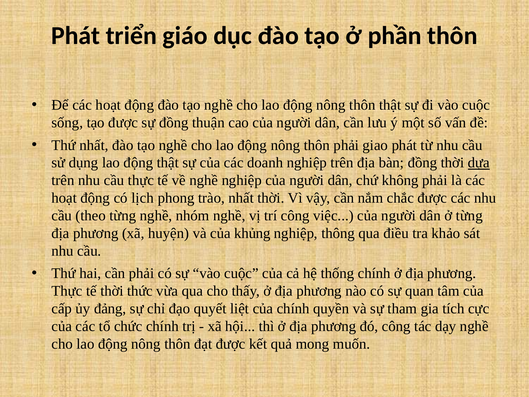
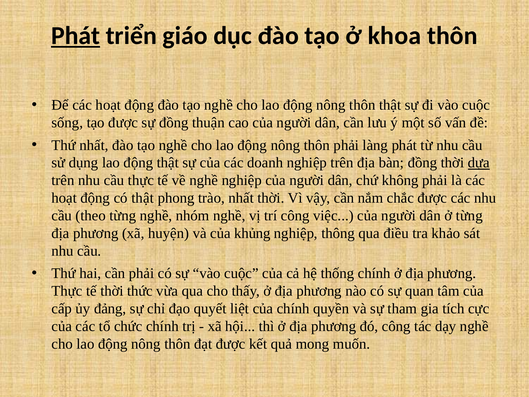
Phát at (75, 36) underline: none -> present
phần: phần -> khoa
giao: giao -> làng
có lịch: lịch -> thật
